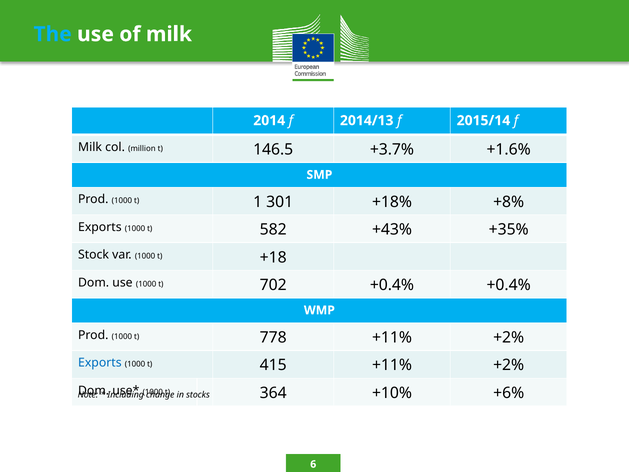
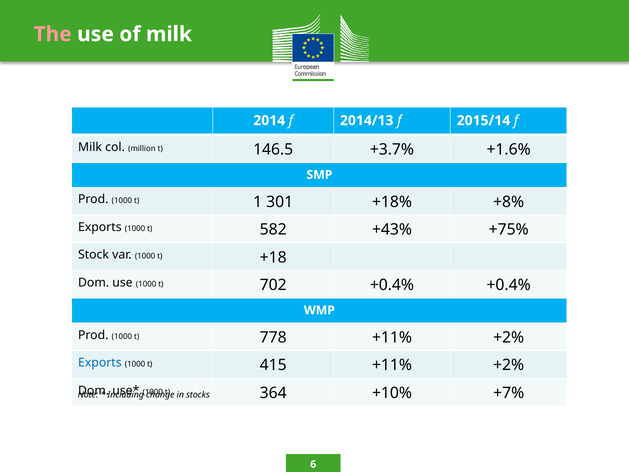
The colour: light blue -> pink
+35%: +35% -> +75%
+6%: +6% -> +7%
